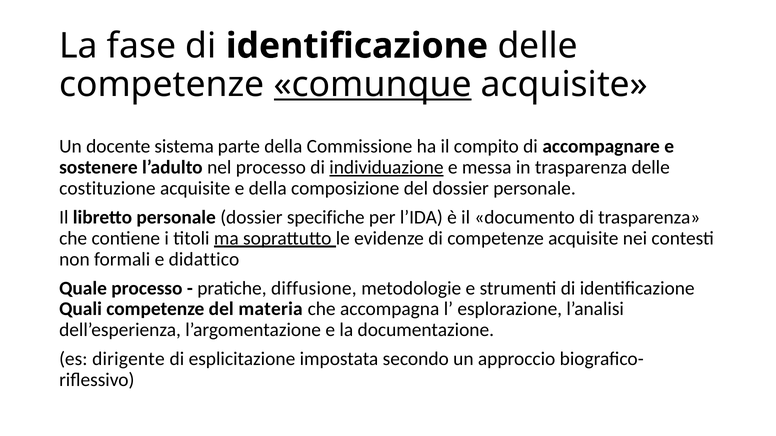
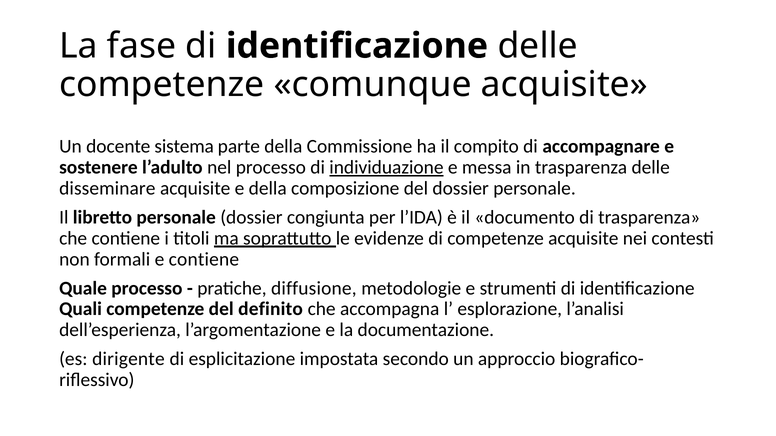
comunque underline: present -> none
costituzione: costituzione -> disseminare
specifiche: specifiche -> congiunta
e didattico: didattico -> contiene
materia: materia -> definito
